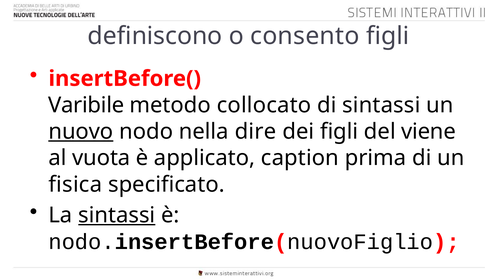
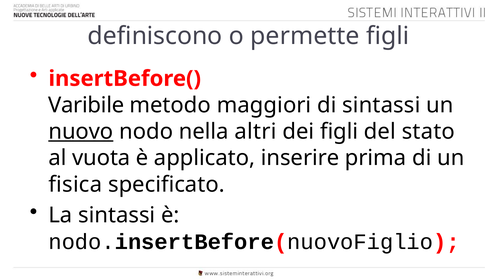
consento: consento -> permette
collocato: collocato -> maggiori
dire: dire -> altri
viene: viene -> stato
caption: caption -> inserire
sintassi at (117, 216) underline: present -> none
